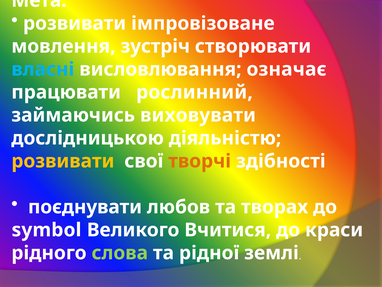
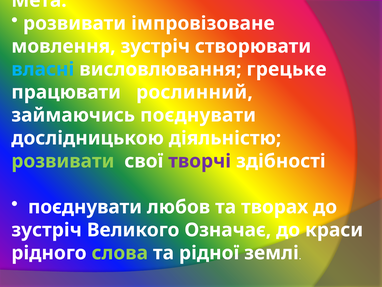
означає: означає -> грецьке
займаючись виховувати: виховувати -> поєднувати
розвивати at (63, 161) colour: yellow -> light green
творчі colour: orange -> purple
symbol at (47, 230): symbol -> зустріч
Вчитися: Вчитися -> Означає
